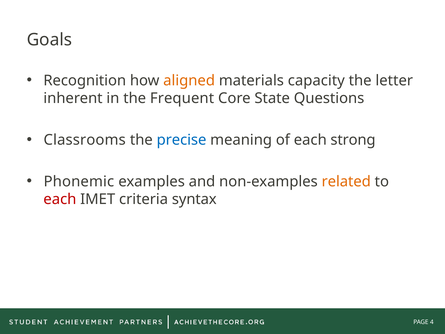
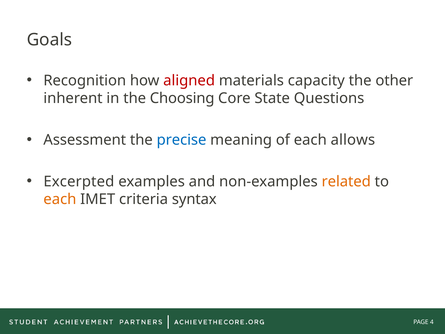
aligned colour: orange -> red
letter: letter -> other
Frequent: Frequent -> Choosing
Classrooms: Classrooms -> Assessment
strong: strong -> allows
Phonemic: Phonemic -> Excerpted
each at (60, 199) colour: red -> orange
